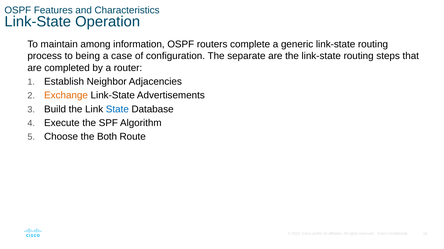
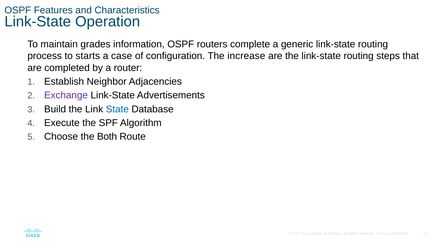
among: among -> grades
being: being -> starts
separate: separate -> increase
Exchange colour: orange -> purple
